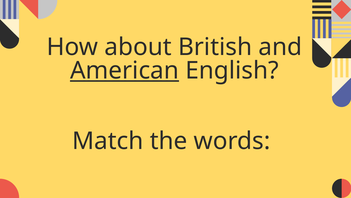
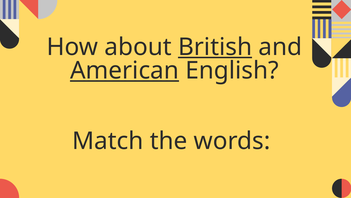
British underline: none -> present
